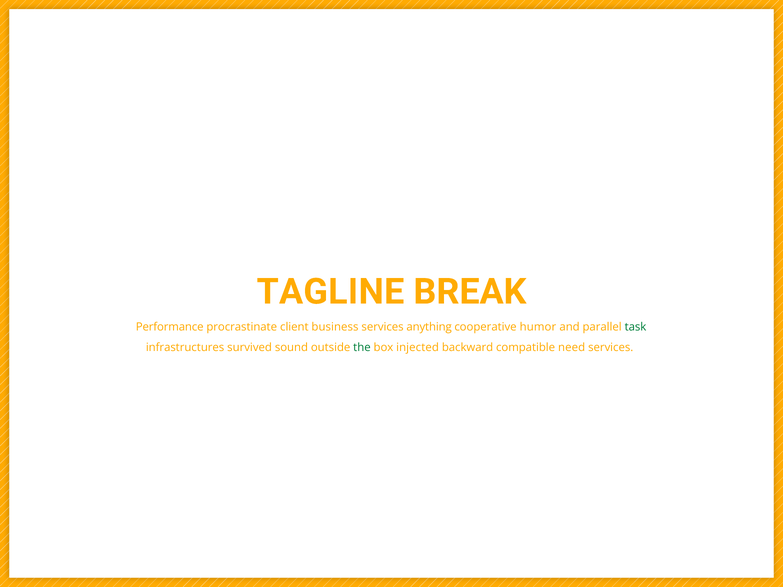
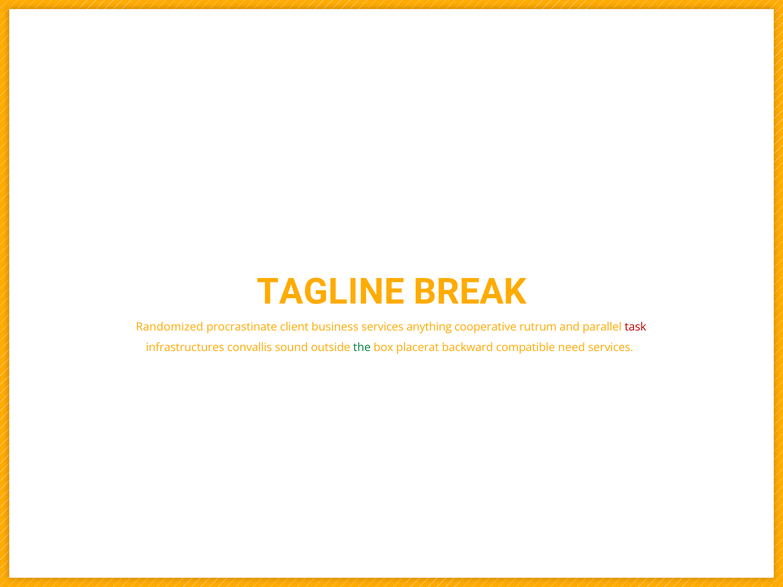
Performance: Performance -> Randomized
humor: humor -> rutrum
task colour: green -> red
survived: survived -> convallis
injected: injected -> placerat
